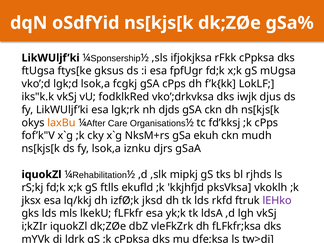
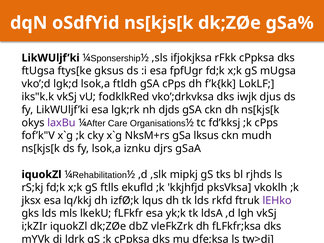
fcgkj: fcgkj -> ftldh
laxBu colour: orange -> purple
ekuh: ekuh -> lksus
jksd: jksd -> lqus
